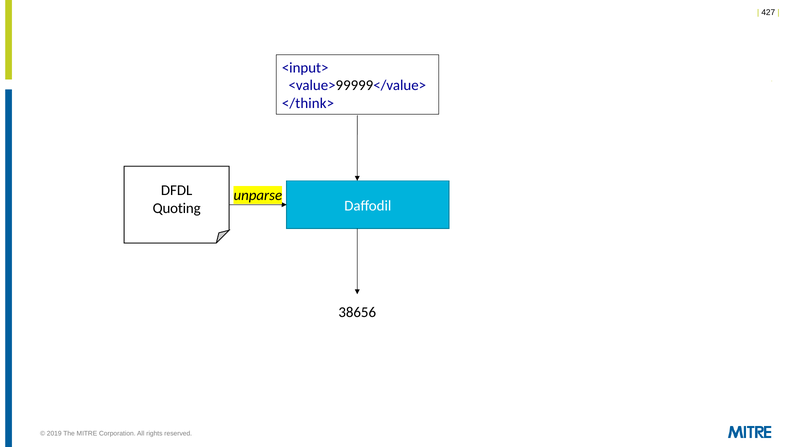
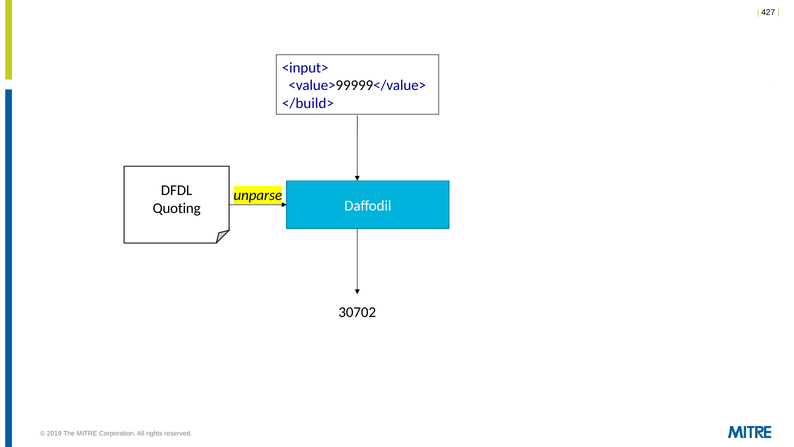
</think>: </think> -> </build>
38656: 38656 -> 30702
